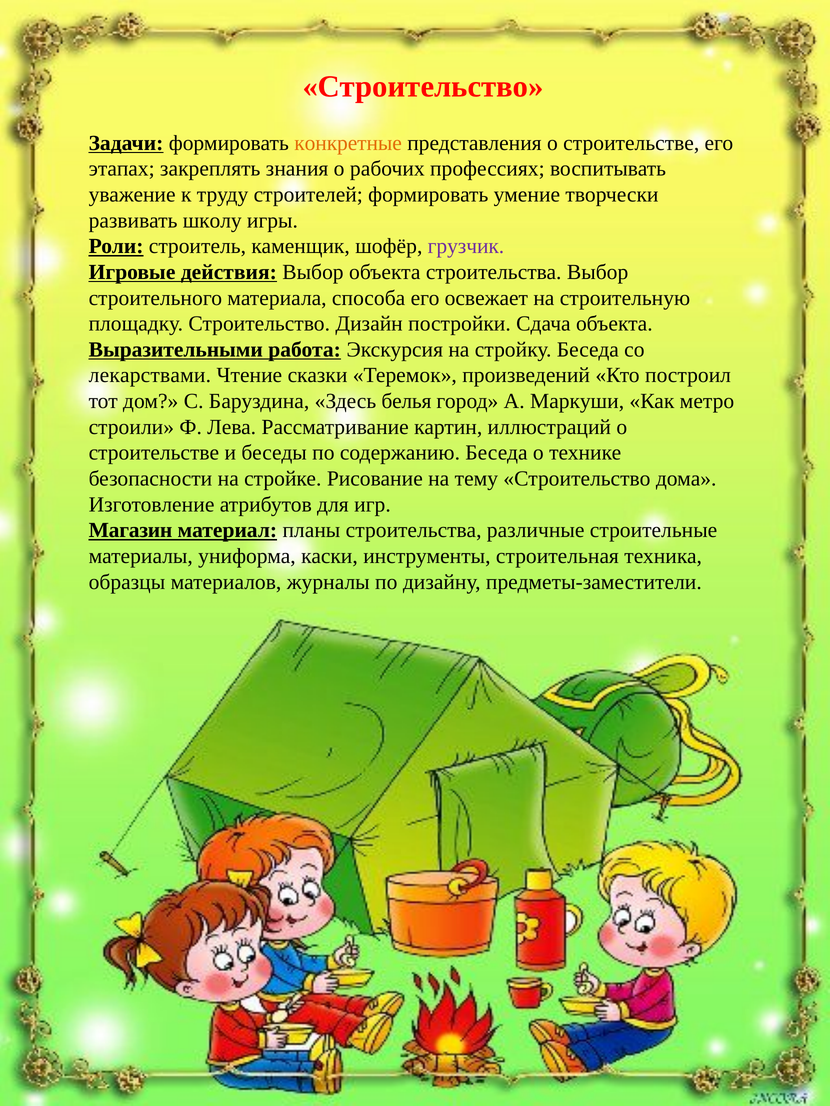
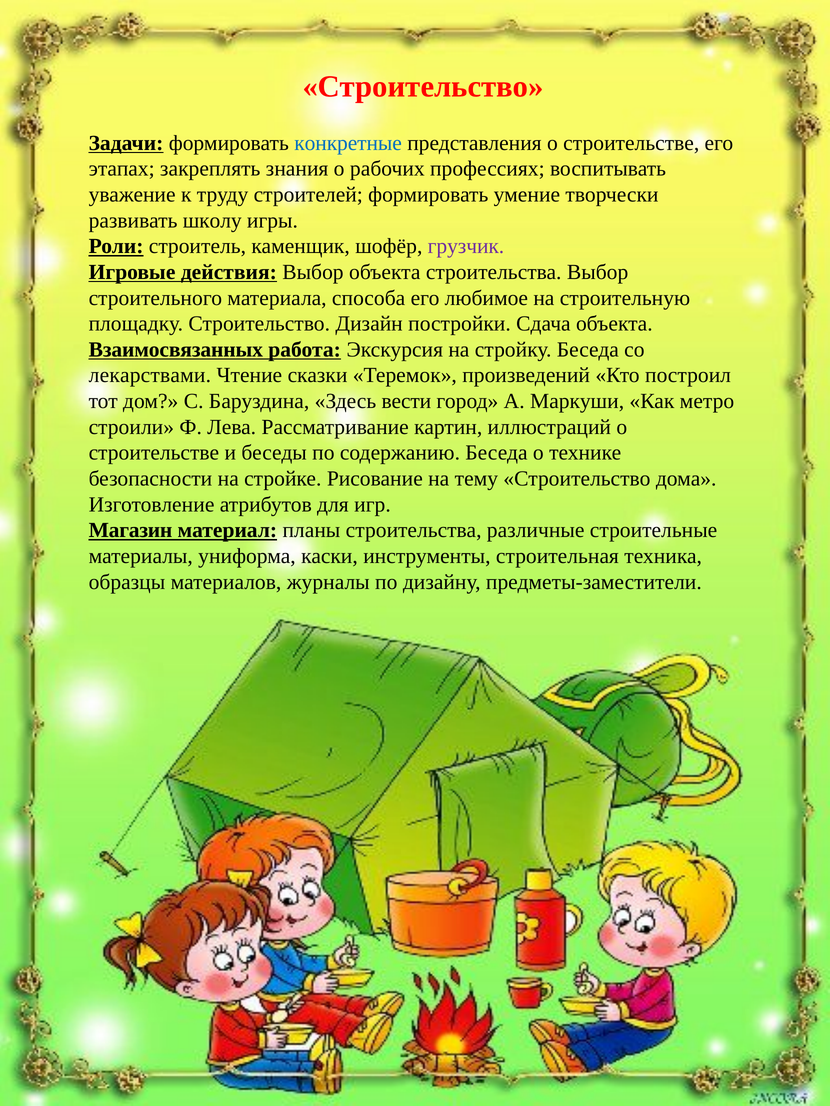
конкретные colour: orange -> blue
освежает: освежает -> любимое
Выразительными: Выразительными -> Взаимосвязанных
белья: белья -> вести
